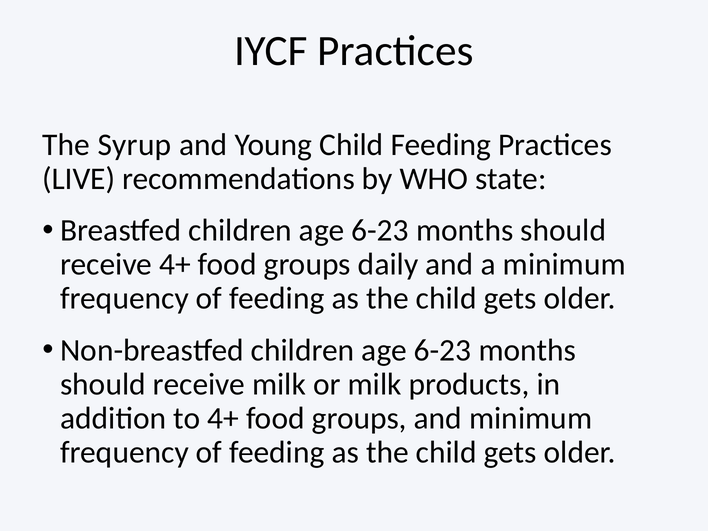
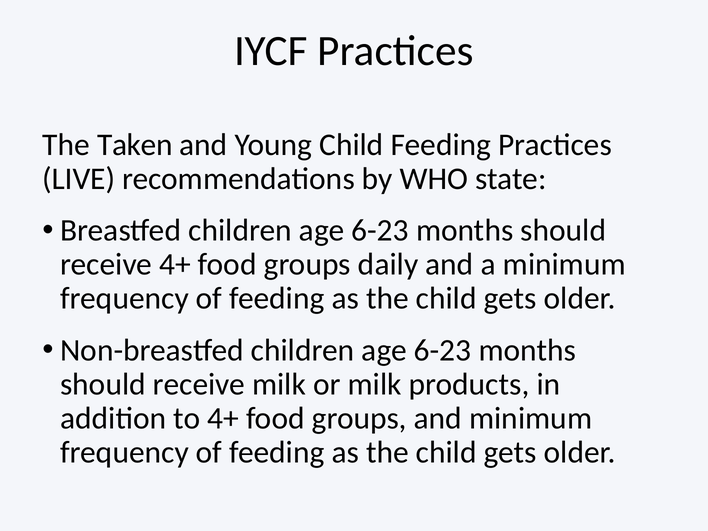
Syrup: Syrup -> Taken
